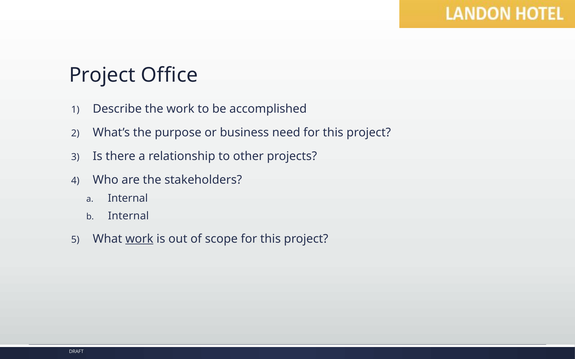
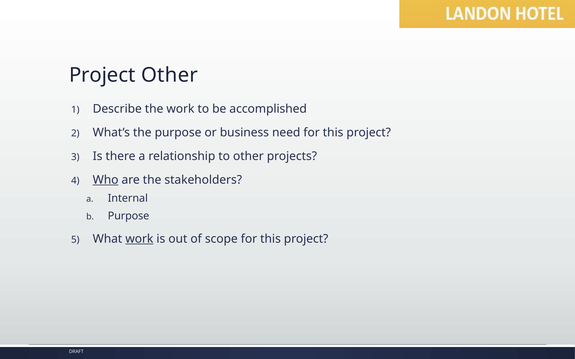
Project Office: Office -> Other
Who underline: none -> present
Internal at (128, 216): Internal -> Purpose
